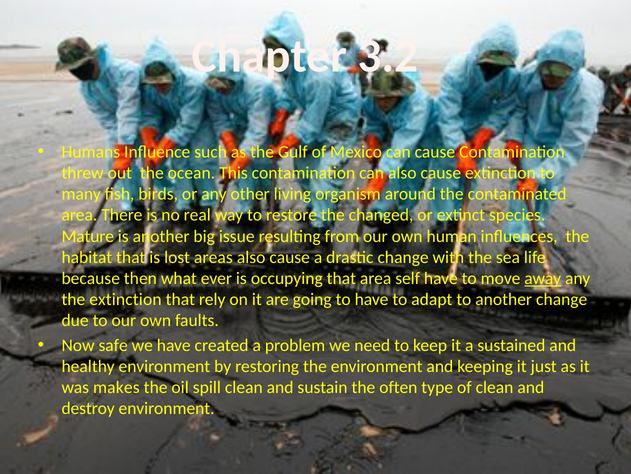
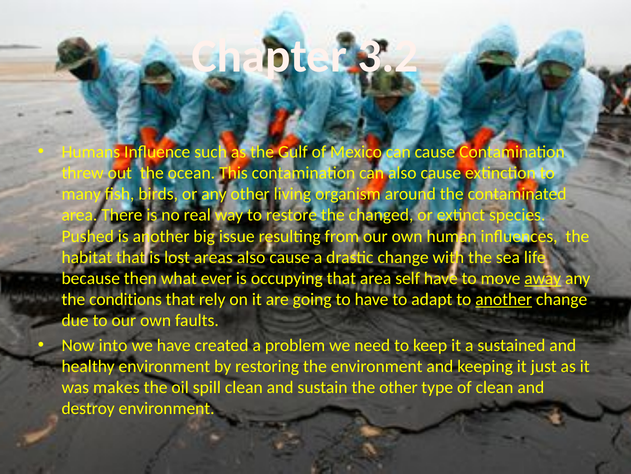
Mature: Mature -> Pushed
the extinction: extinction -> conditions
another at (504, 299) underline: none -> present
safe: safe -> into
the often: often -> other
